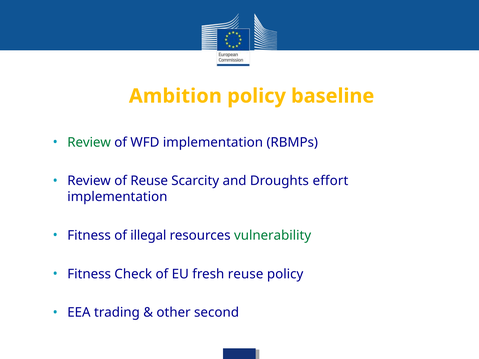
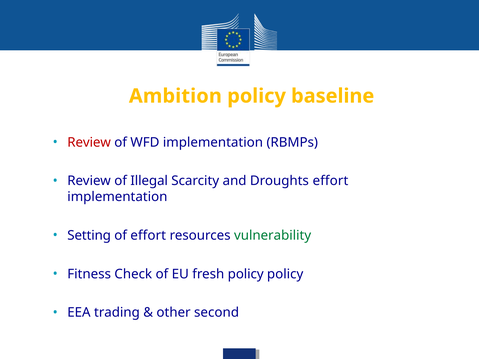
Review at (89, 142) colour: green -> red
of Reuse: Reuse -> Illegal
Fitness at (89, 236): Fitness -> Setting
of illegal: illegal -> effort
fresh reuse: reuse -> policy
